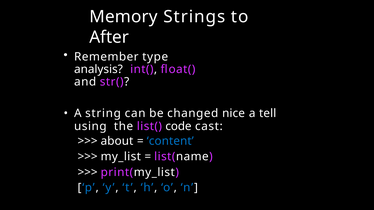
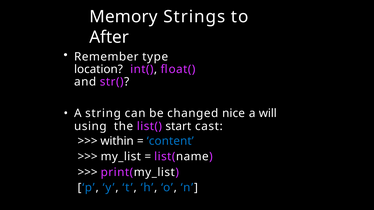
analysis: analysis -> location
tell: tell -> will
code: code -> start
about: about -> within
